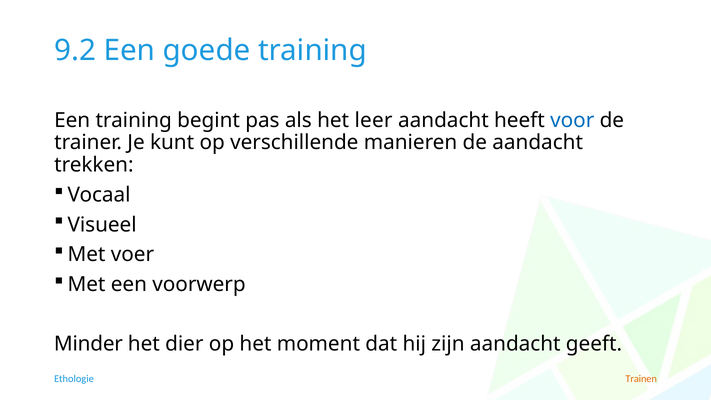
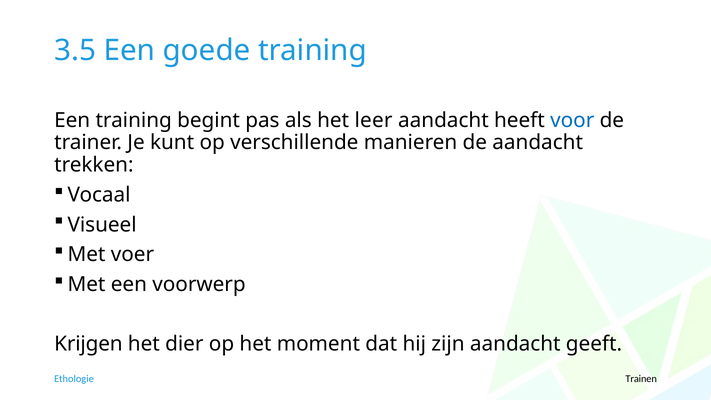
9.2: 9.2 -> 3.5
Minder: Minder -> Krijgen
Trainen colour: orange -> black
